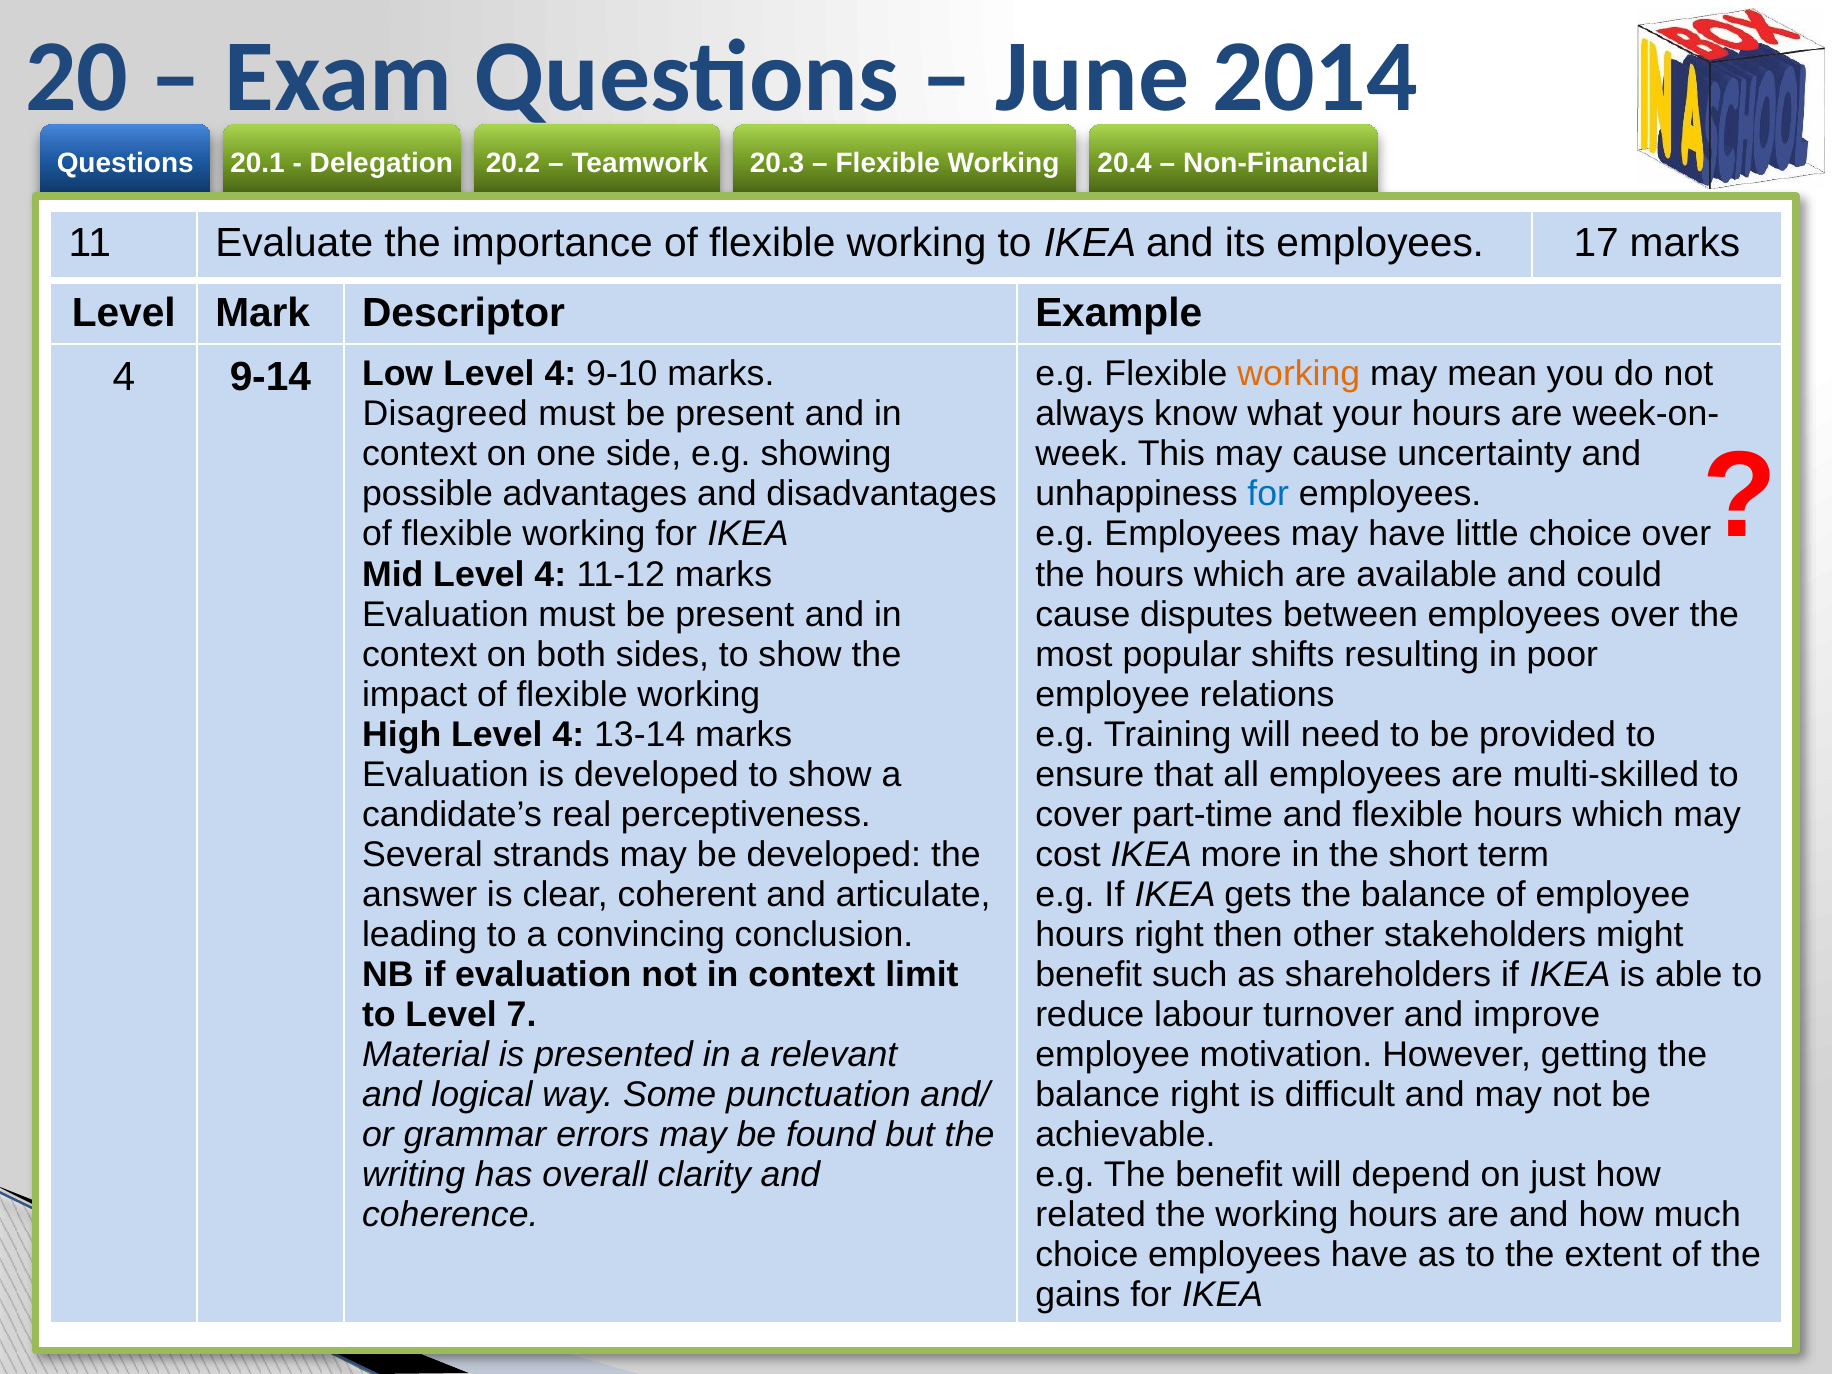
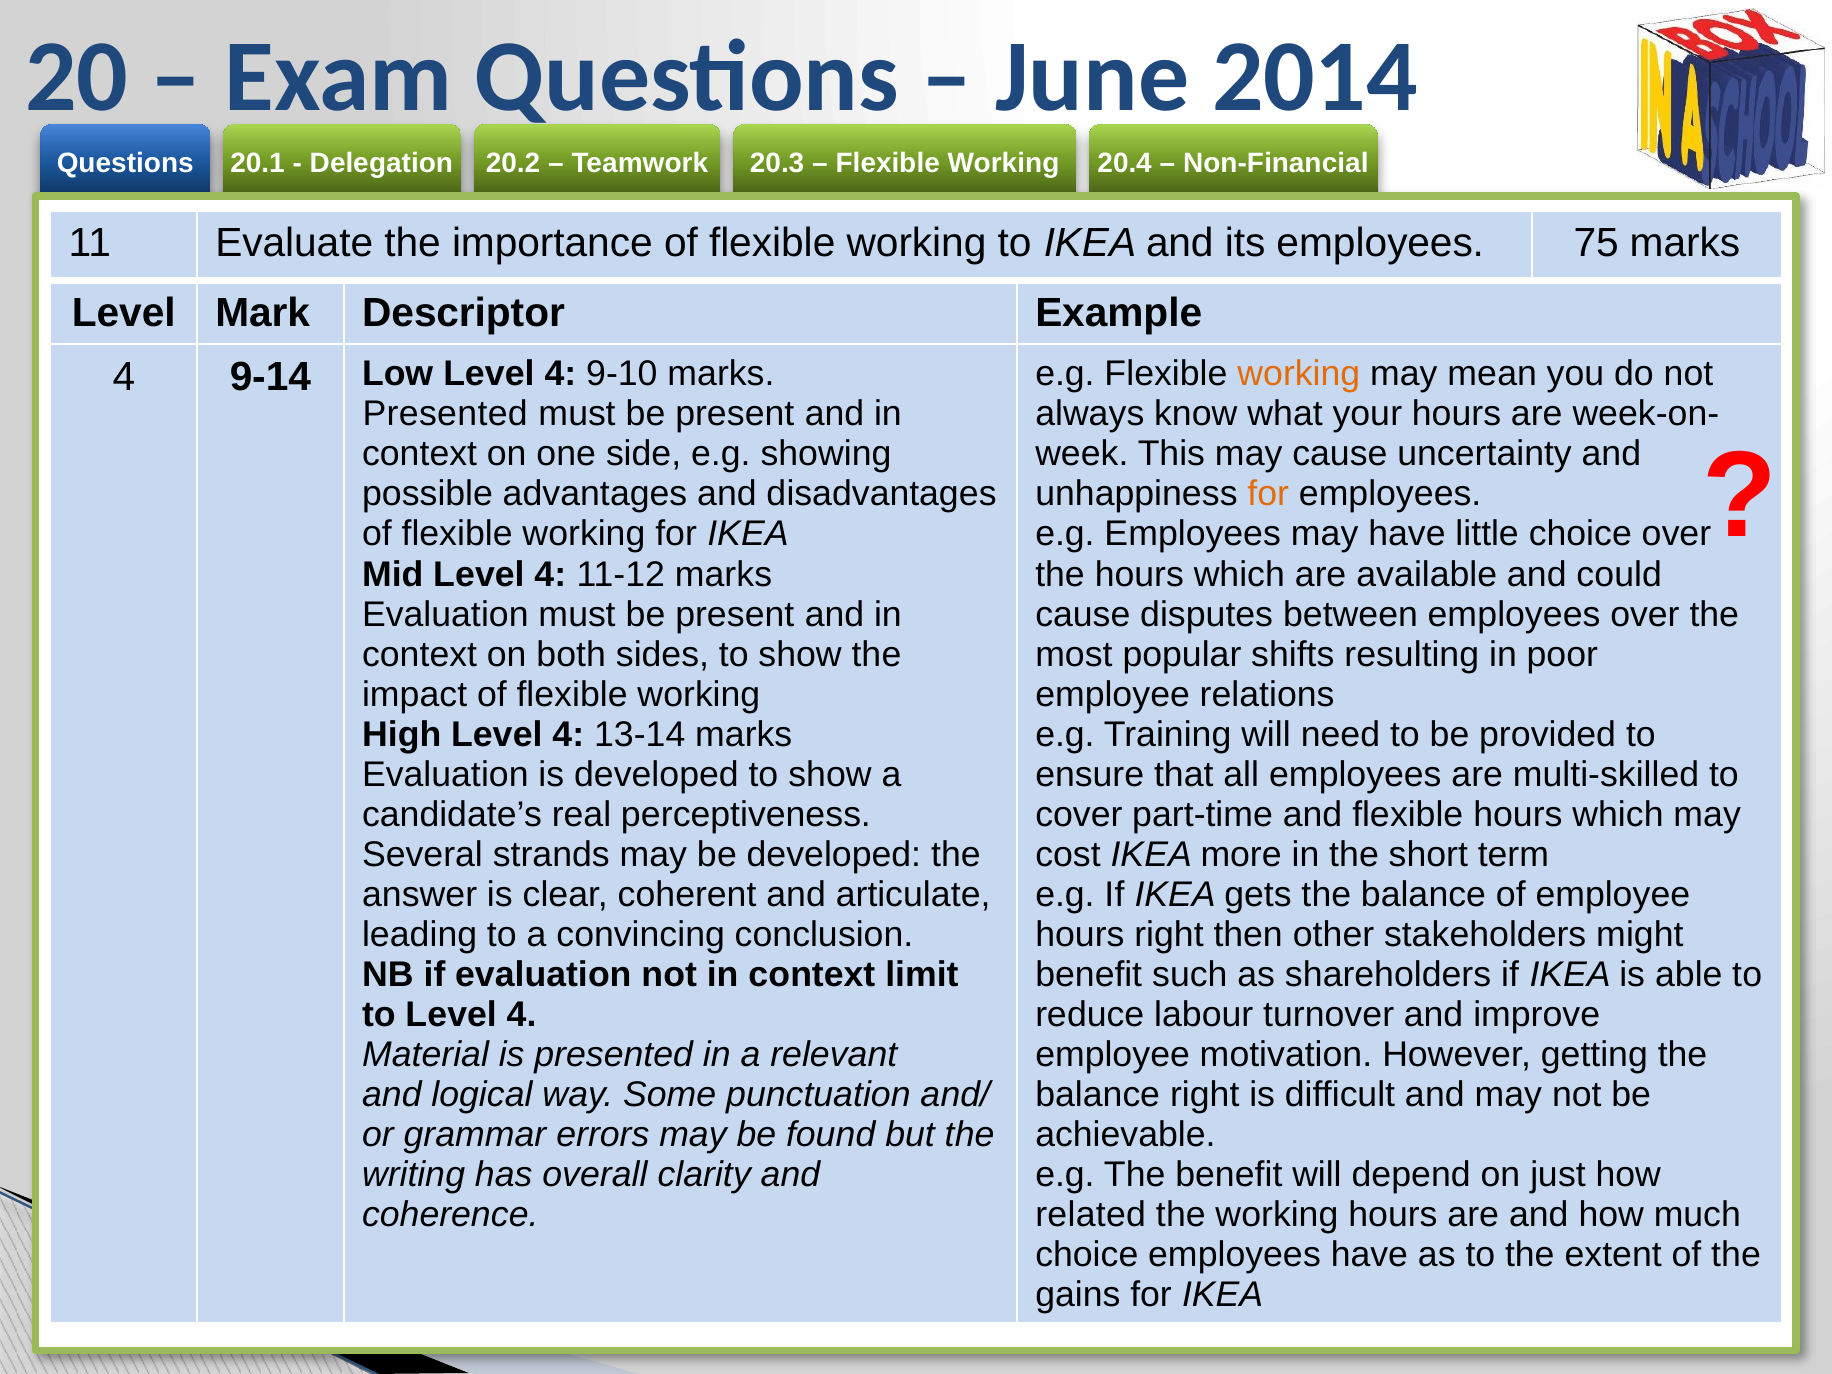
17: 17 -> 75
Disagreed at (445, 414): Disagreed -> Presented
for at (1268, 494) colour: blue -> orange
to Level 7: 7 -> 4
